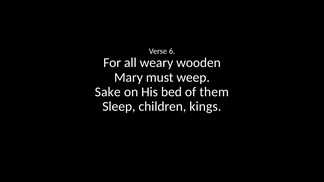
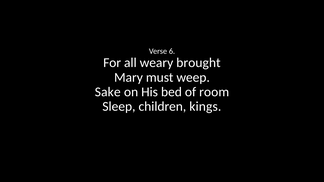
wooden: wooden -> brought
them: them -> room
